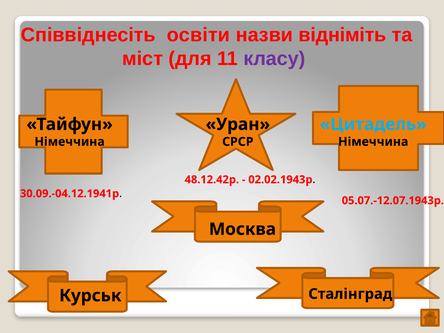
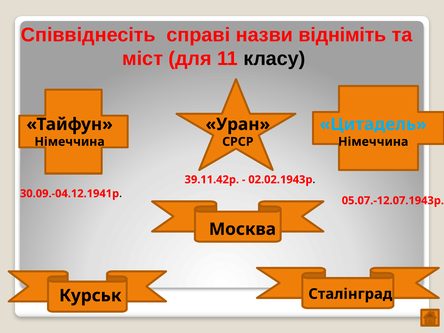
освіти: освіти -> справі
класу colour: purple -> black
48.12.42р: 48.12.42р -> 39.11.42р
